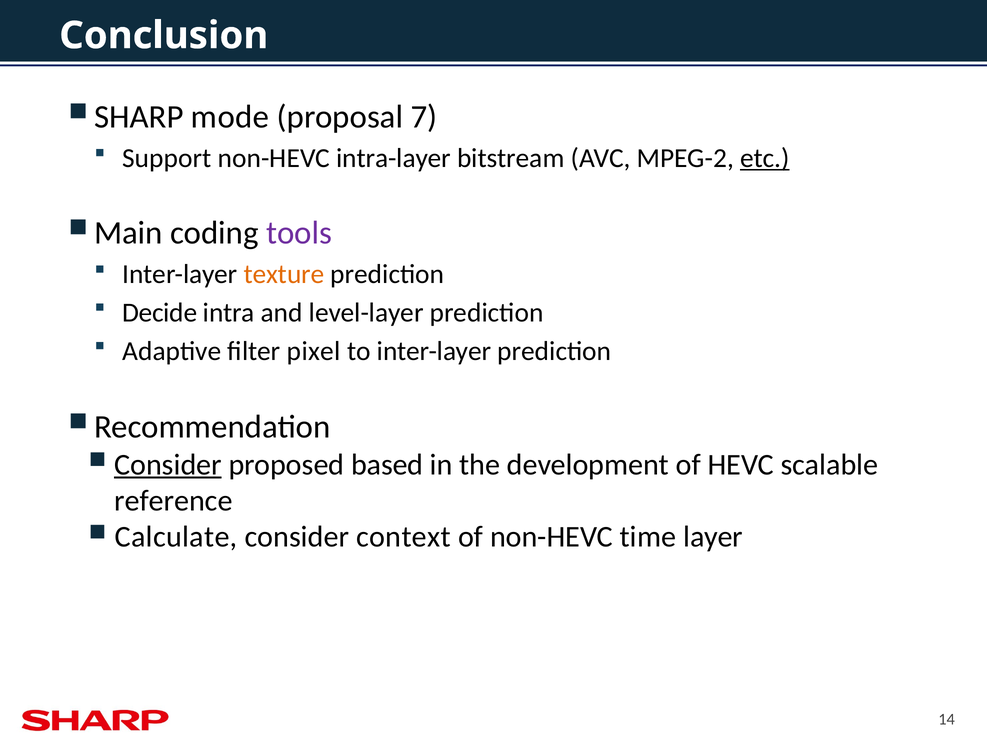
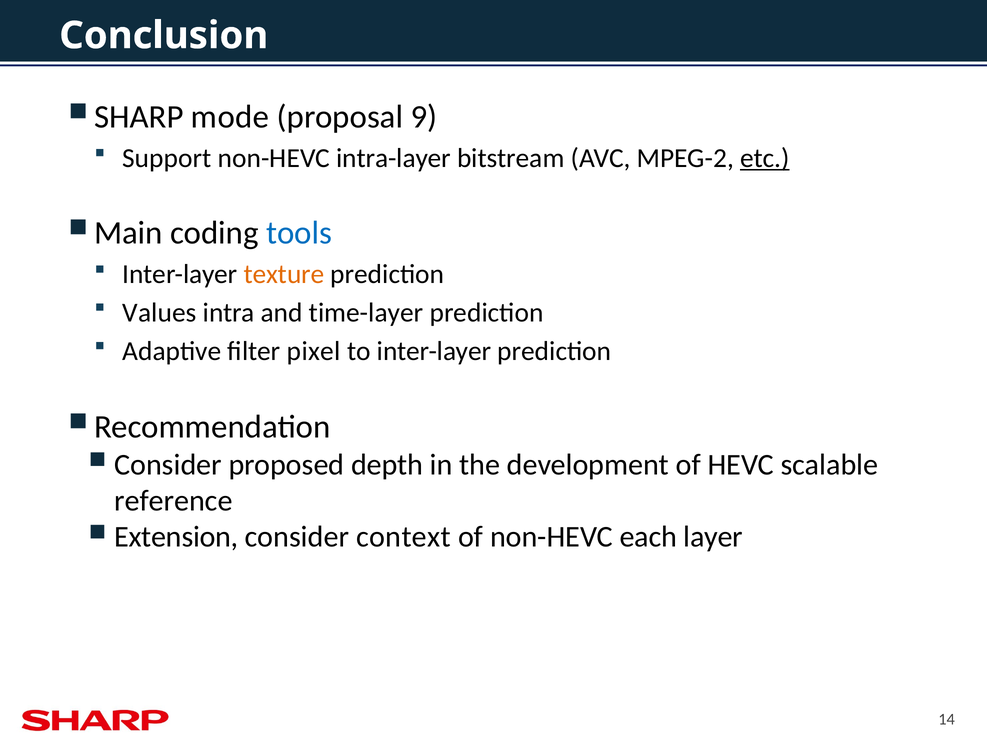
7: 7 -> 9
tools colour: purple -> blue
Decide: Decide -> Values
level-layer: level-layer -> time-layer
Consider at (168, 465) underline: present -> none
based: based -> depth
Calculate: Calculate -> Extension
time: time -> each
